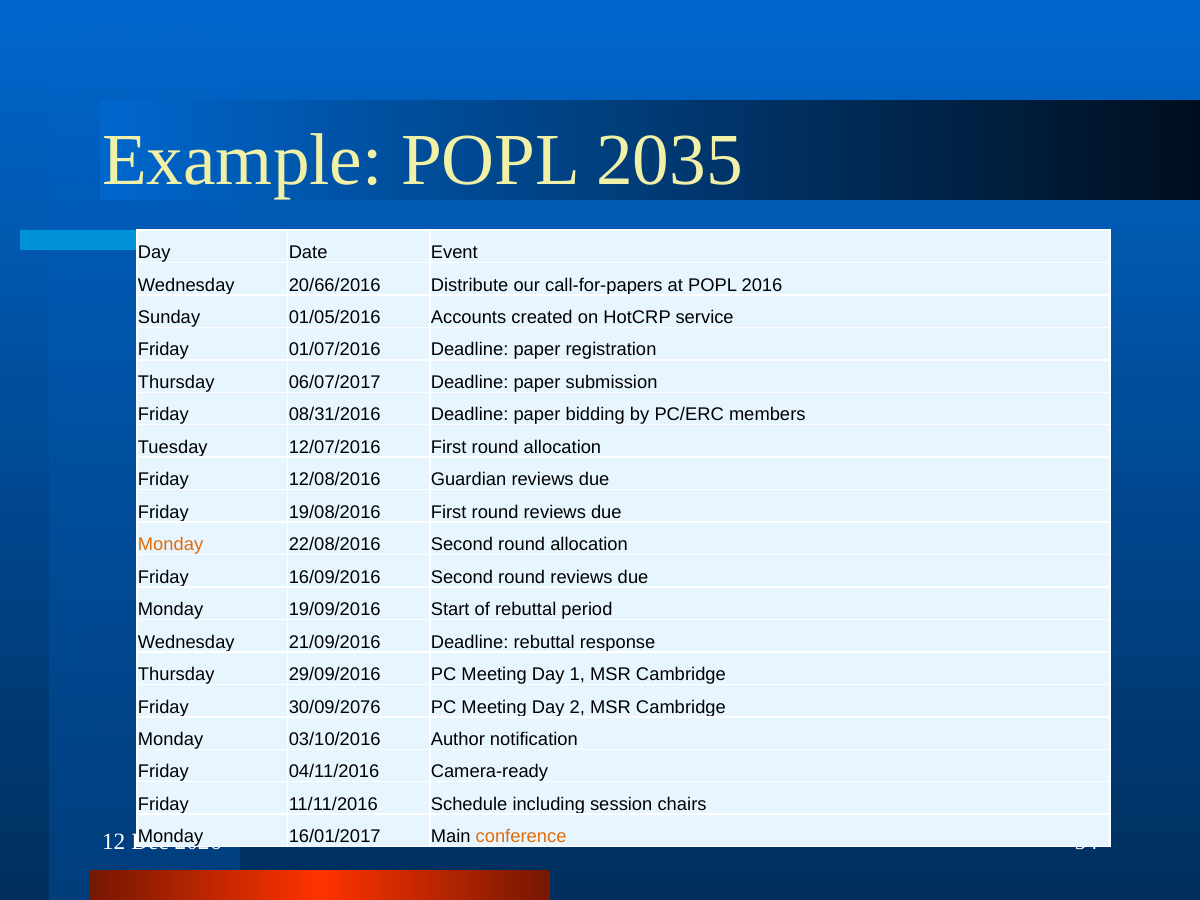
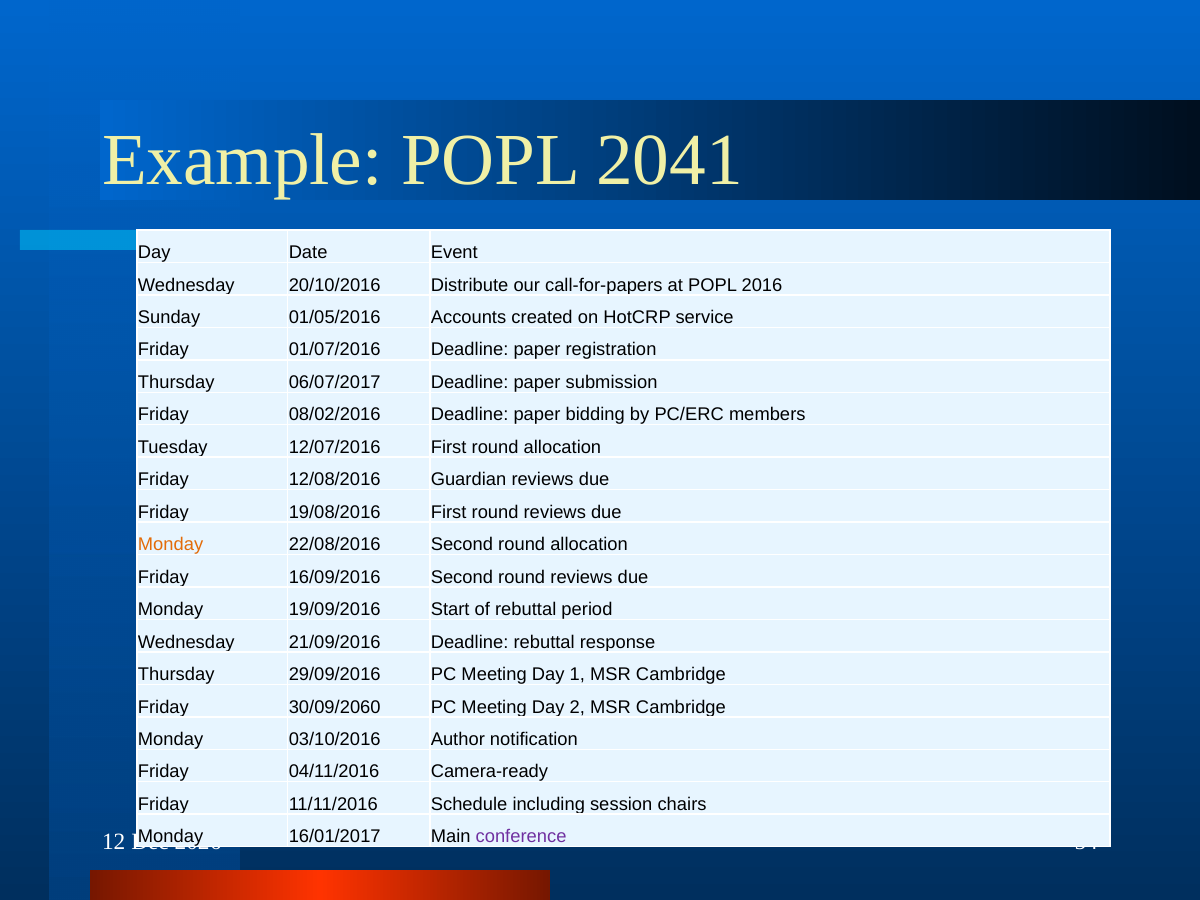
2035: 2035 -> 2041
20/66/2016: 20/66/2016 -> 20/10/2016
08/31/2016: 08/31/2016 -> 08/02/2016
30/09/2076: 30/09/2076 -> 30/09/2060
conference colour: orange -> purple
